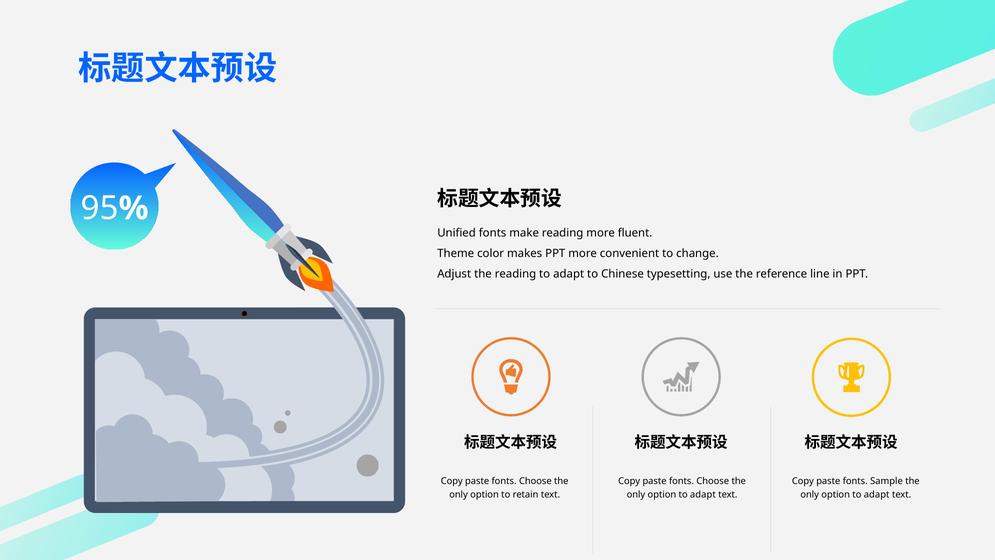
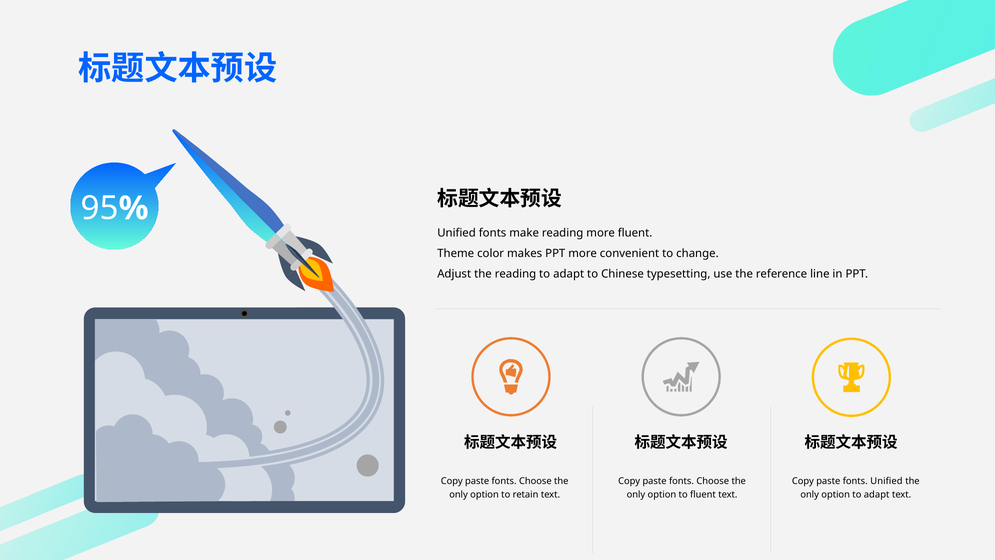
fonts Sample: Sample -> Unified
adapt at (703, 494): adapt -> fluent
